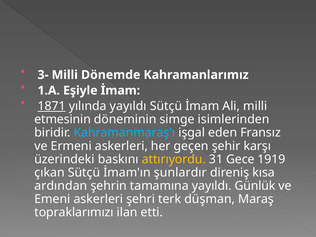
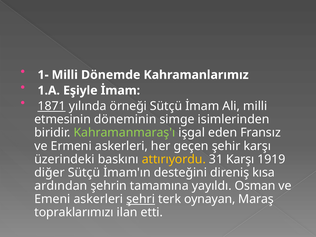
3-: 3- -> 1-
yılında yayıldı: yayıldı -> örneği
Kahramanmaraş'ı colour: light blue -> light green
31 Gece: Gece -> Karşı
çıkan: çıkan -> diğer
şunlardır: şunlardır -> desteğini
Günlük: Günlük -> Osman
şehri underline: none -> present
düşman: düşman -> oynayan
